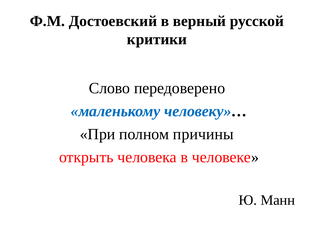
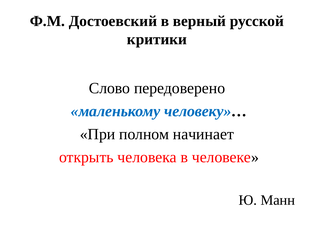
причины: причины -> начинает
